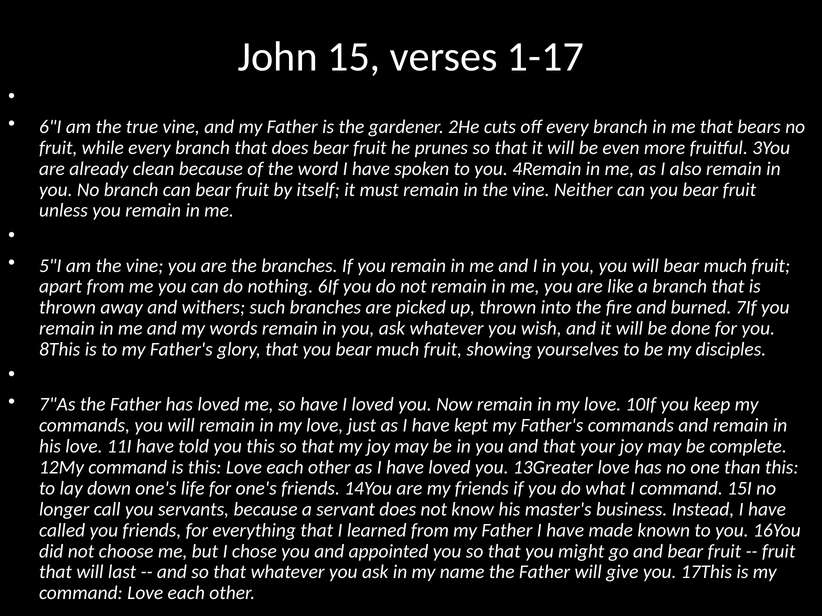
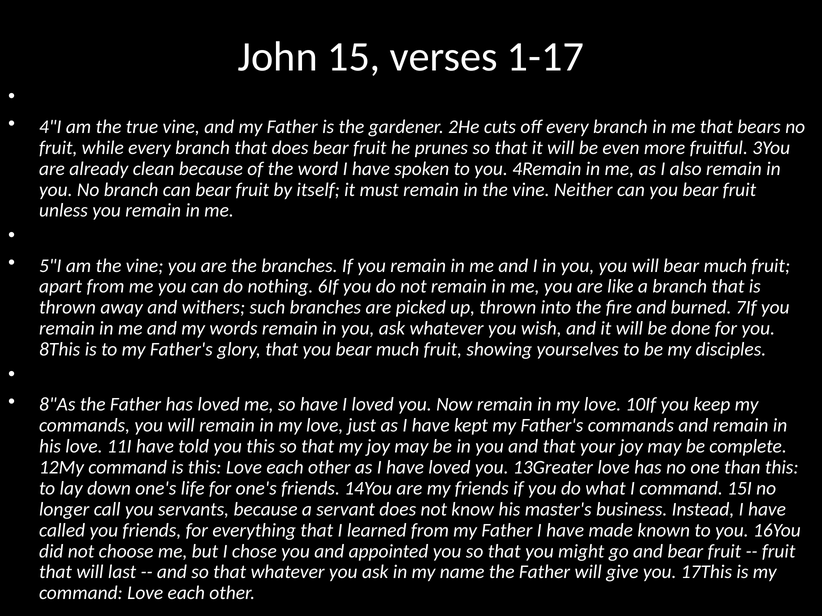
6"I: 6"I -> 4"I
7"As: 7"As -> 8"As
